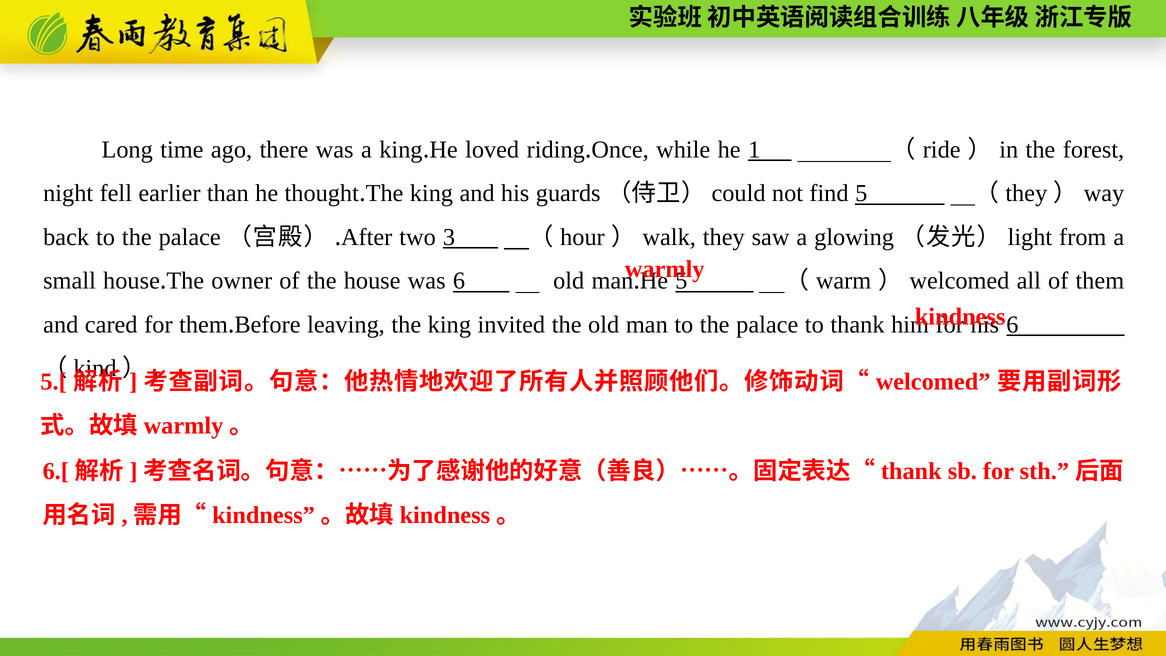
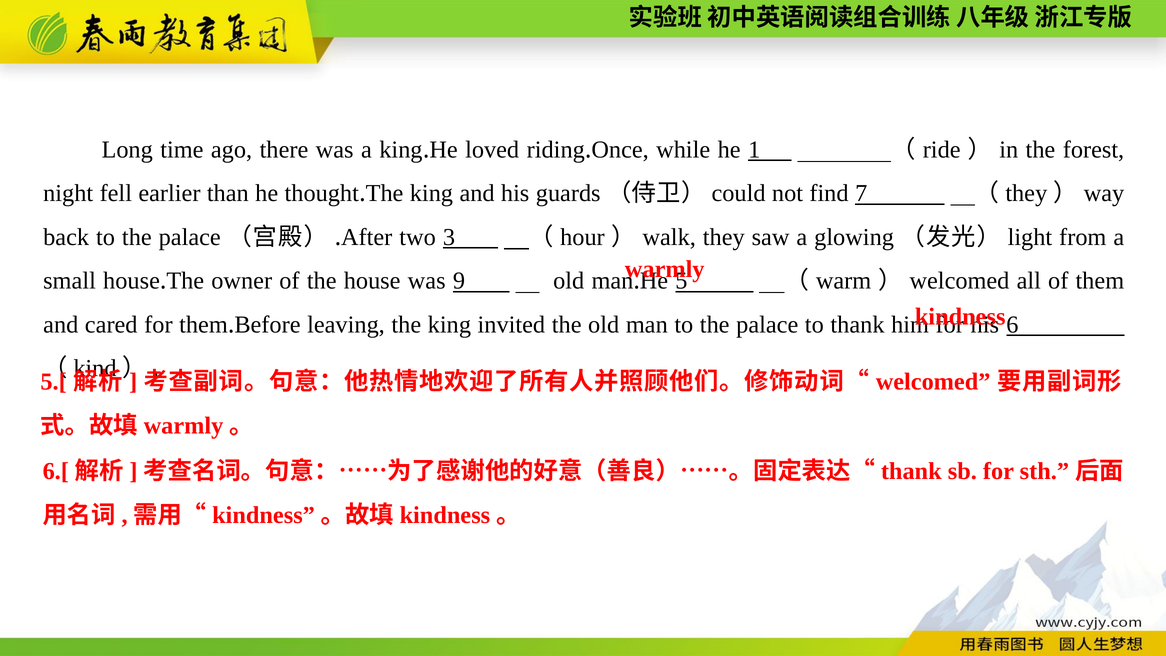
find 5: 5 -> 7
was 6: 6 -> 9
